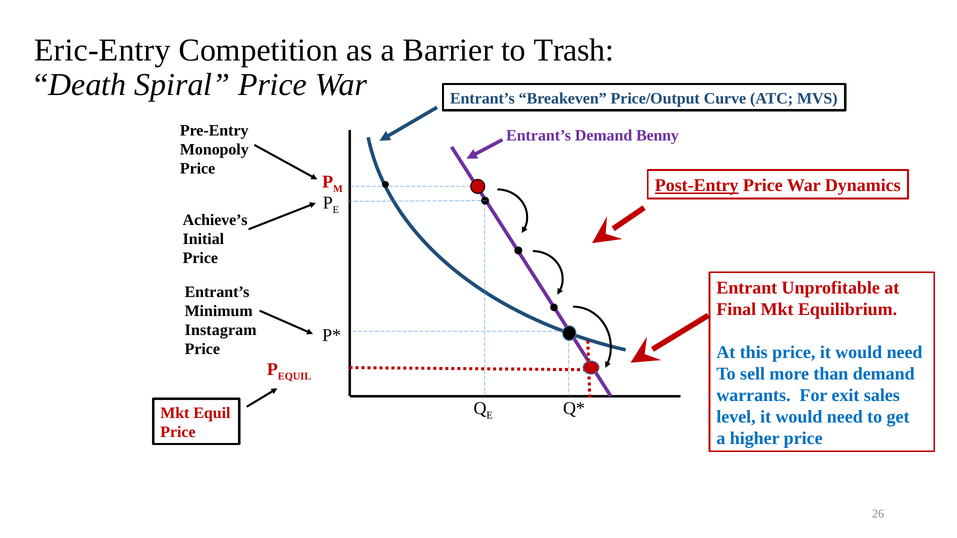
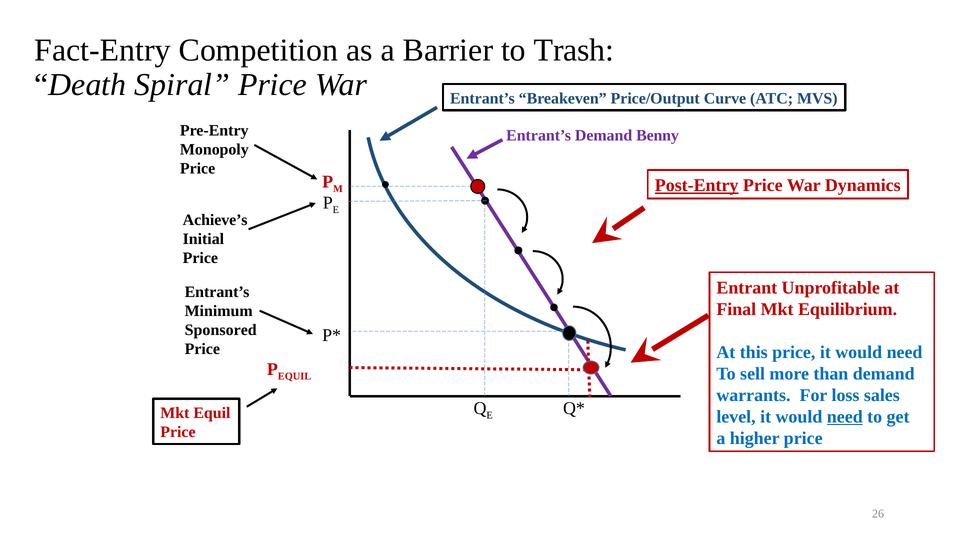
Eric-Entry: Eric-Entry -> Fact-Entry
Instagram: Instagram -> Sponsored
exit: exit -> loss
need at (845, 417) underline: none -> present
